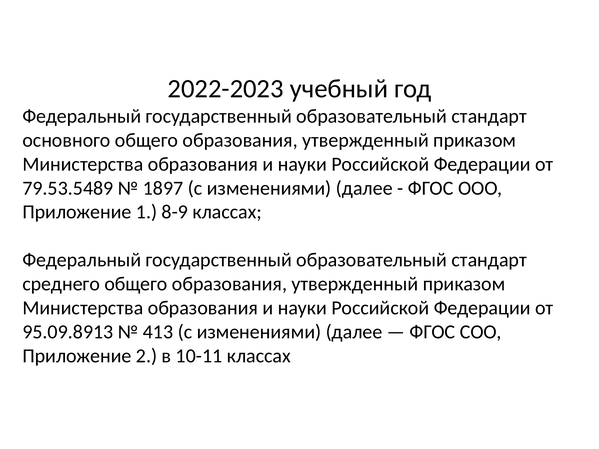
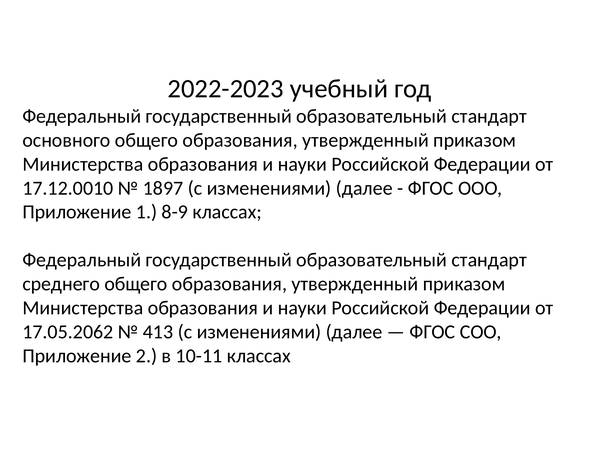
79.53.5489: 79.53.5489 -> 17.12.0010
95.09.8913: 95.09.8913 -> 17.05.2062
